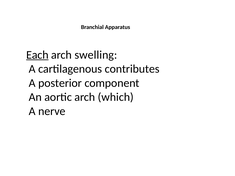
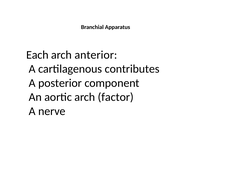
Each underline: present -> none
swelling: swelling -> anterior
which: which -> factor
